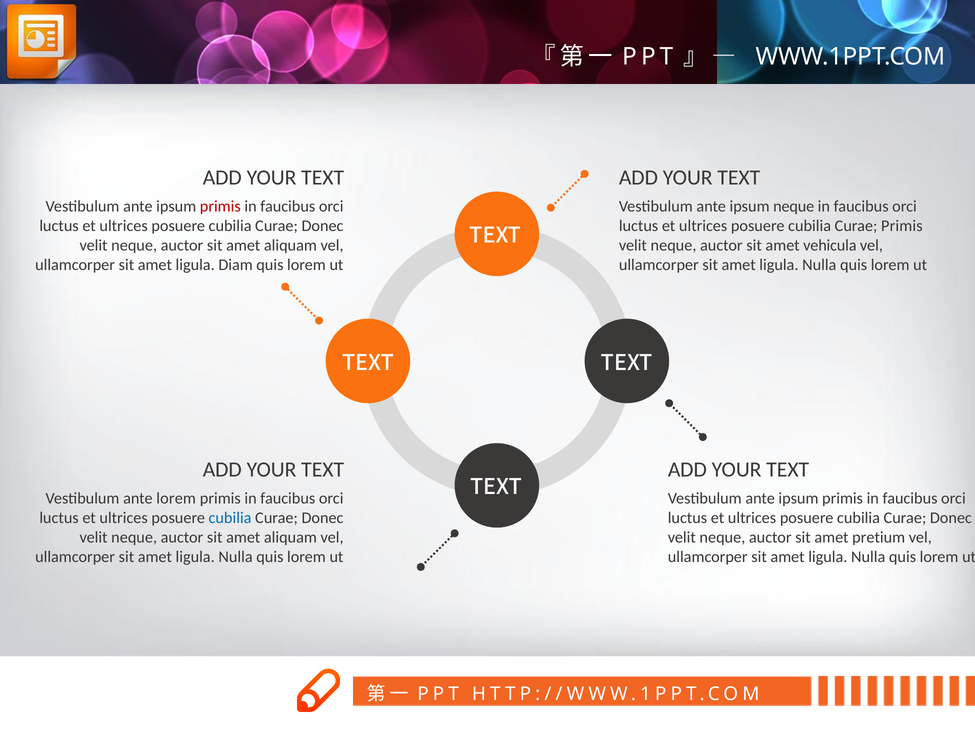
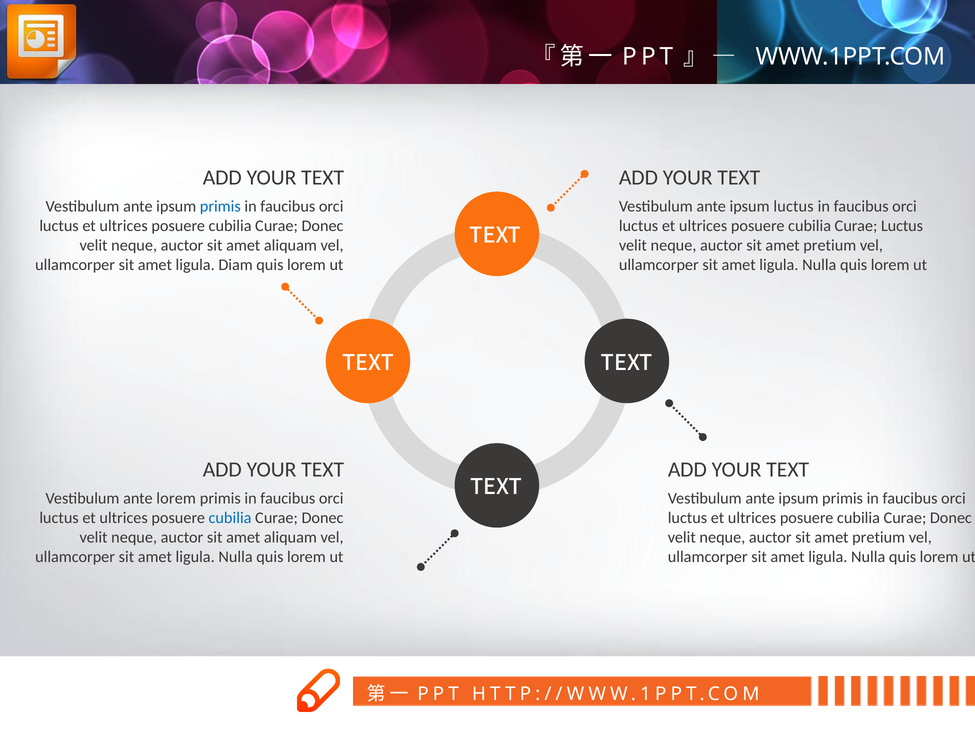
primis at (220, 207) colour: red -> blue
ipsum neque: neque -> luctus
Curae Primis: Primis -> Luctus
vehicula at (830, 246): vehicula -> pretium
